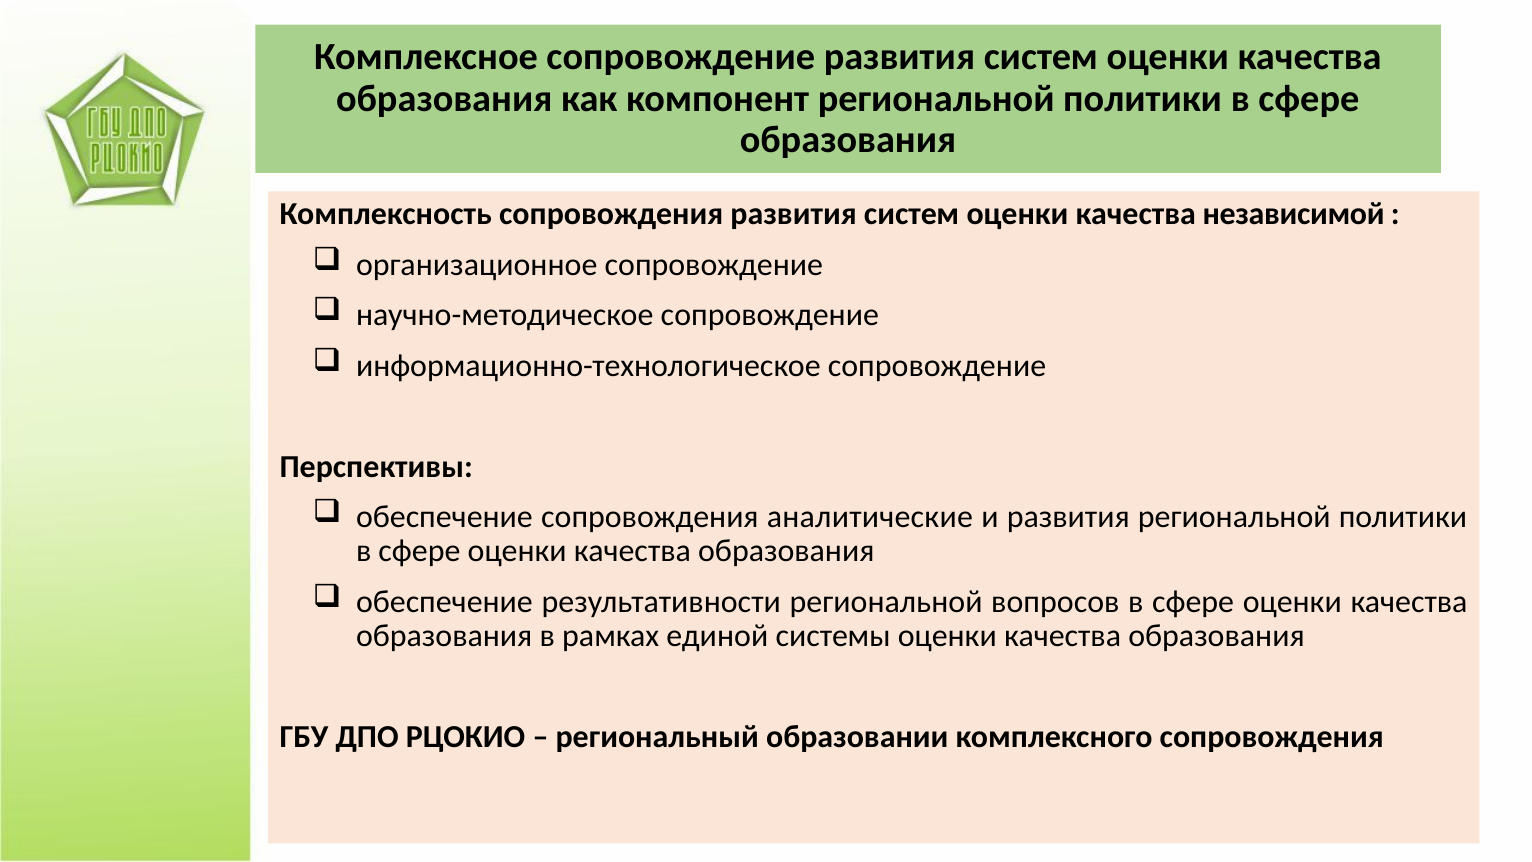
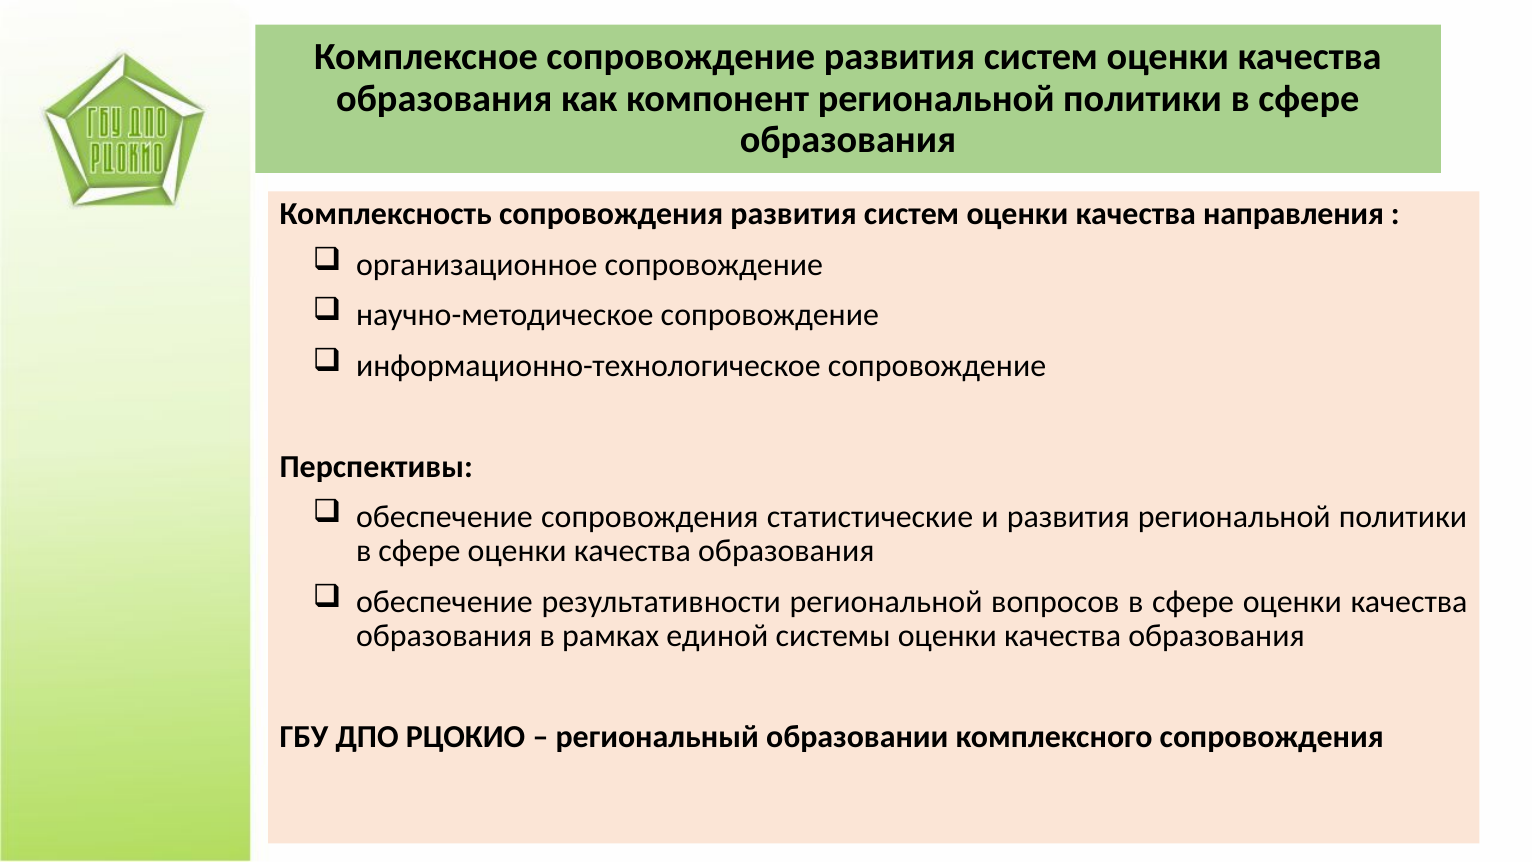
независимой: независимой -> направления
аналитические: аналитические -> статистические
